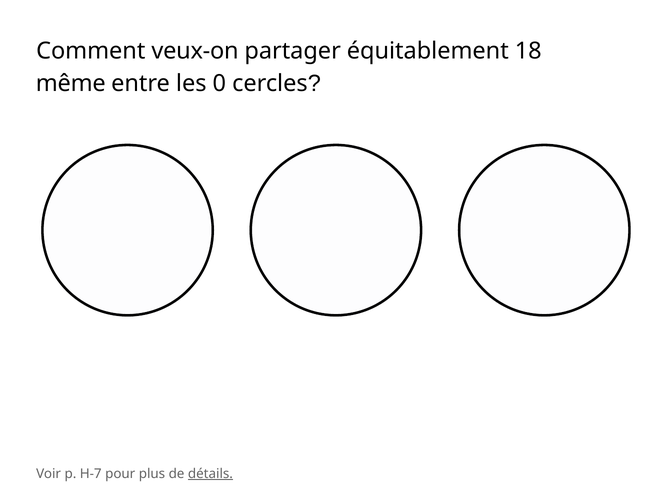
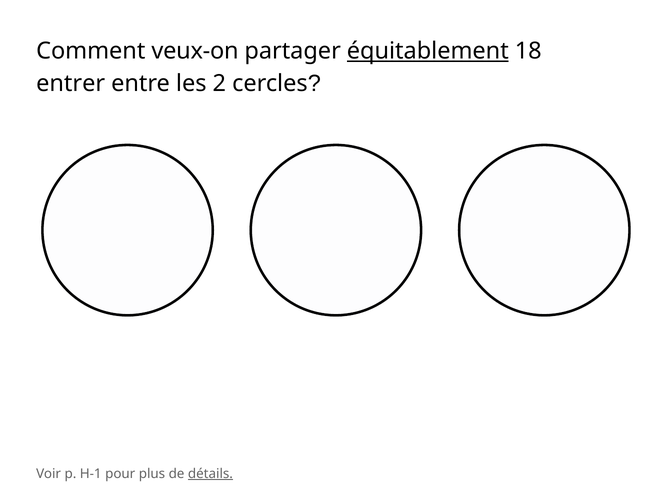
équitablement underline: none -> present
même: même -> entrer
0: 0 -> 2
H-7: H-7 -> H-1
